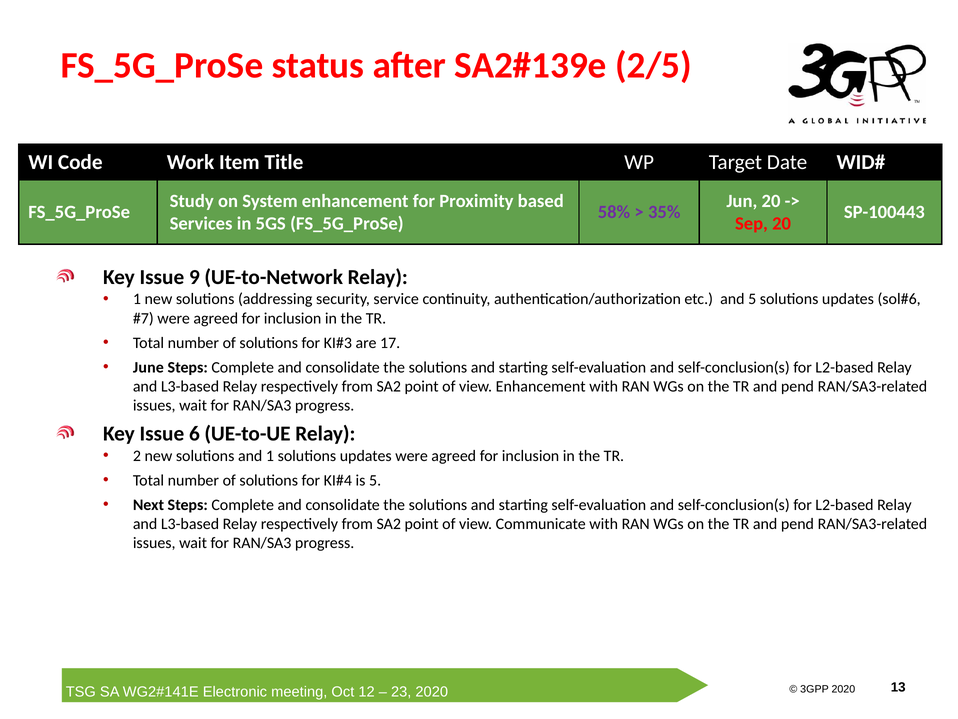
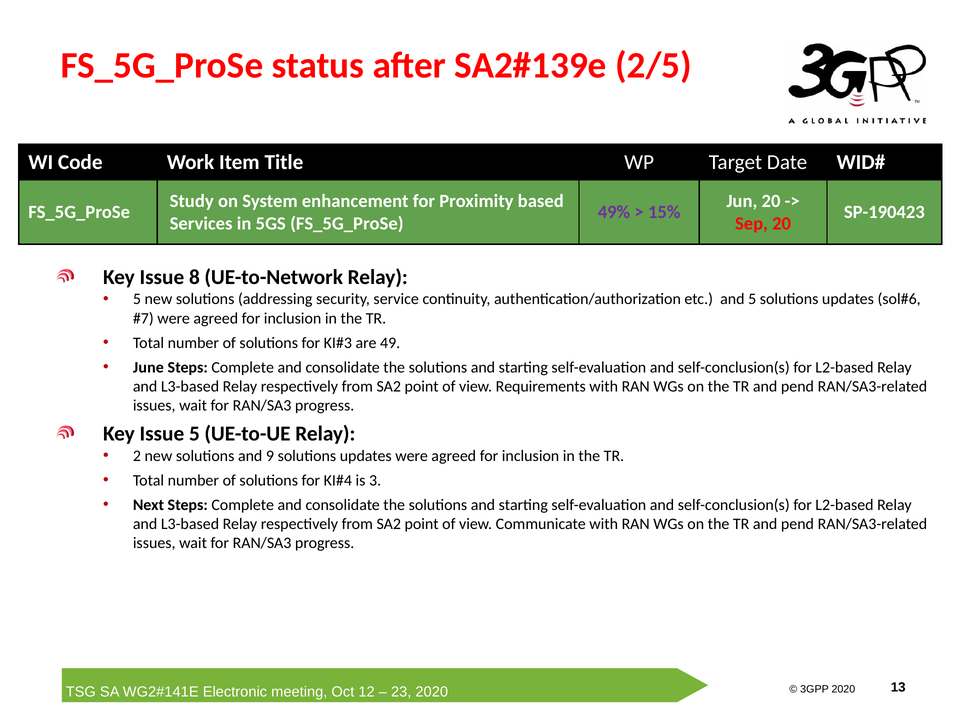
58%: 58% -> 49%
35%: 35% -> 15%
SP-100443: SP-100443 -> SP-190423
9: 9 -> 8
1 at (137, 299): 1 -> 5
17: 17 -> 49
view Enhancement: Enhancement -> Requirements
Issue 6: 6 -> 5
and 1: 1 -> 9
is 5: 5 -> 3
